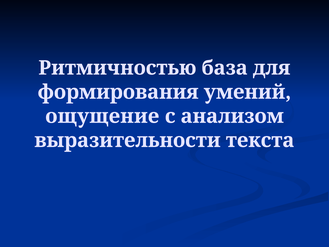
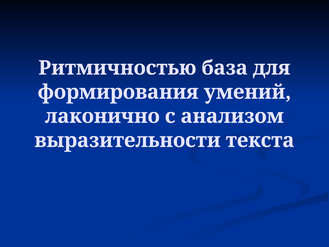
ощущение: ощущение -> лаконично
